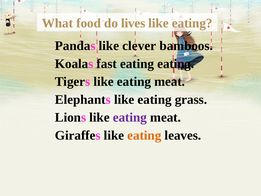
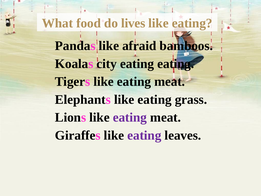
clever: clever -> afraid
fast: fast -> city
eating at (144, 135) colour: orange -> purple
